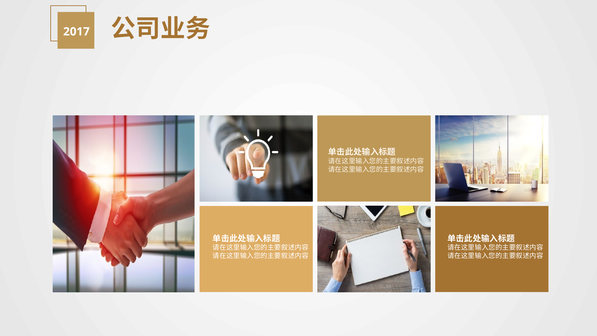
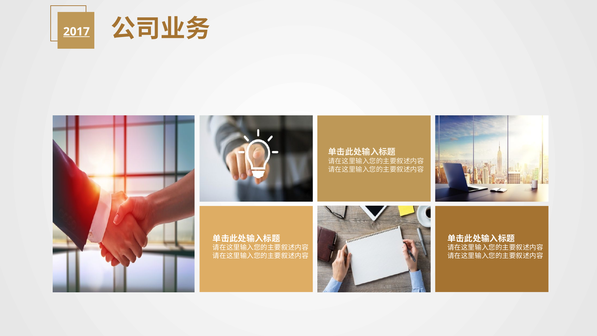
2017 underline: none -> present
